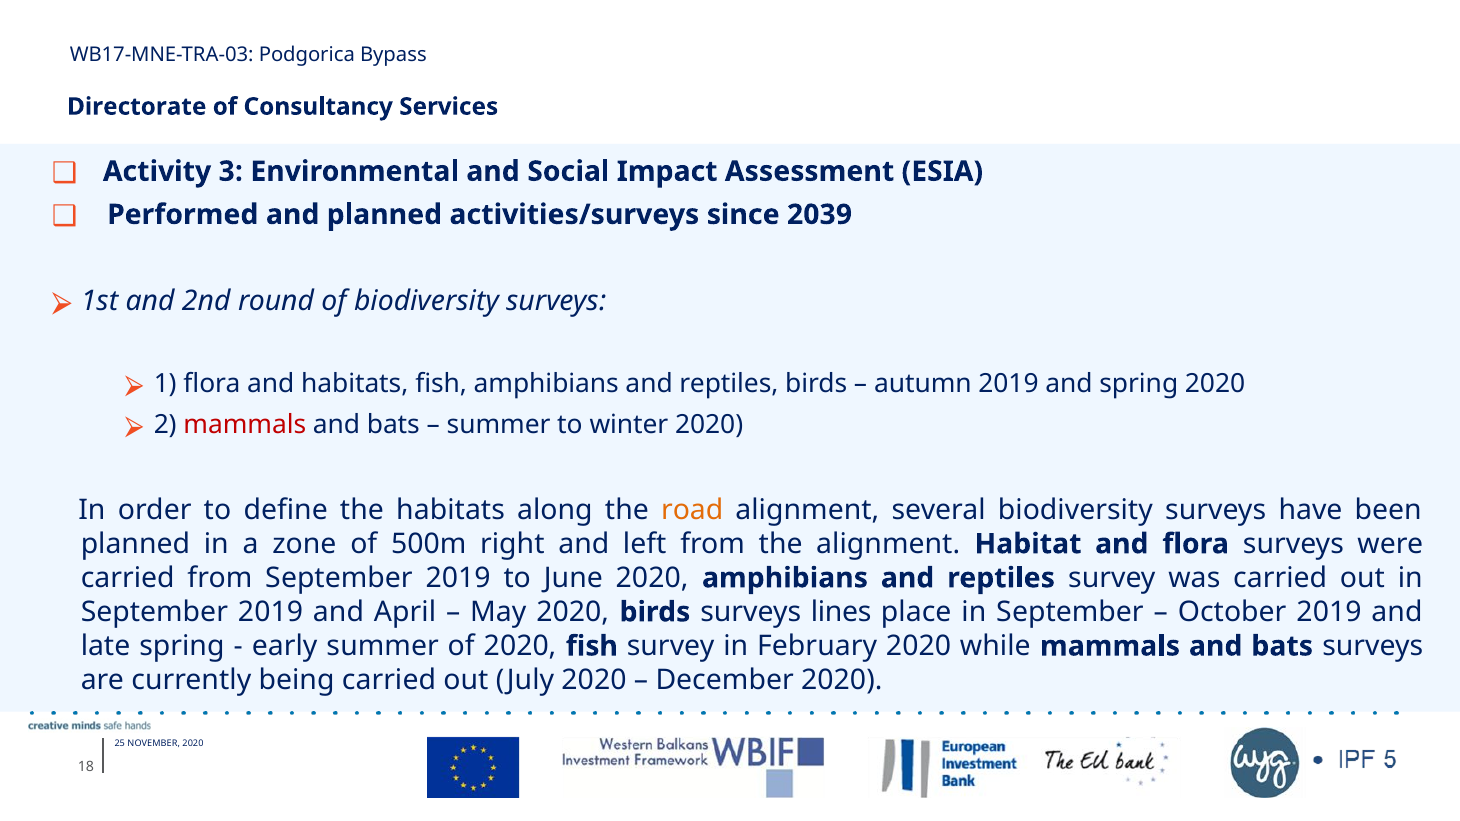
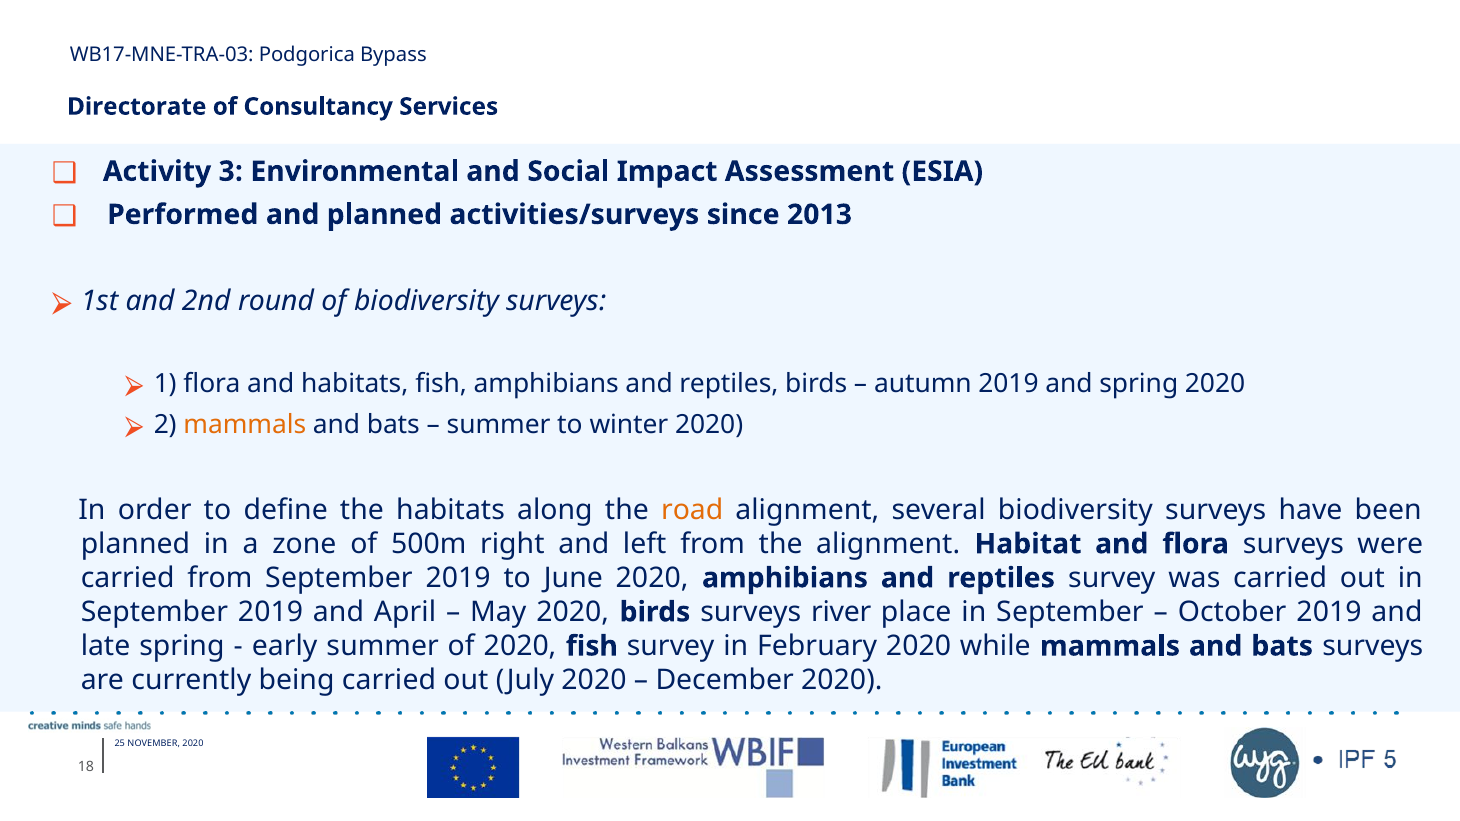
2039: 2039 -> 2013
mammals at (245, 425) colour: red -> orange
lines: lines -> river
